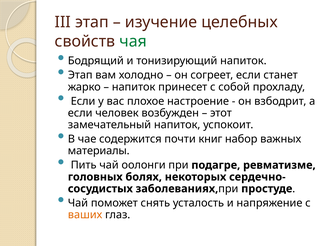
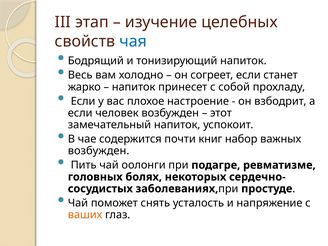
чая colour: green -> blue
Этап at (80, 75): Этап -> Весь
материалы at (99, 151): материалы -> возбужден
